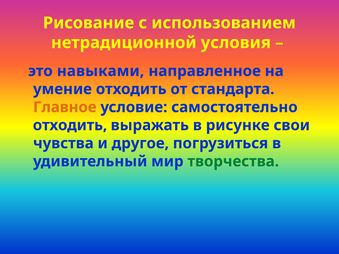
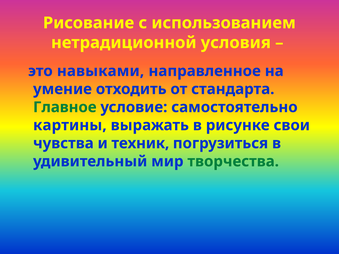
Главное colour: orange -> green
отходить at (70, 125): отходить -> картины
другое: другое -> техник
